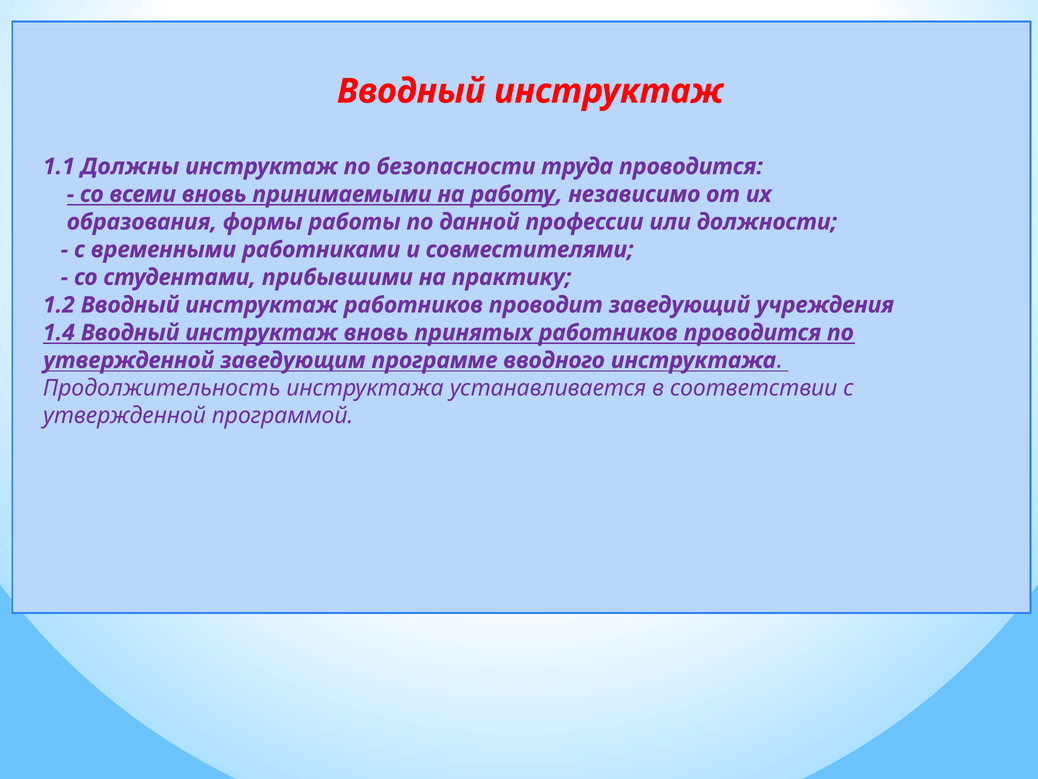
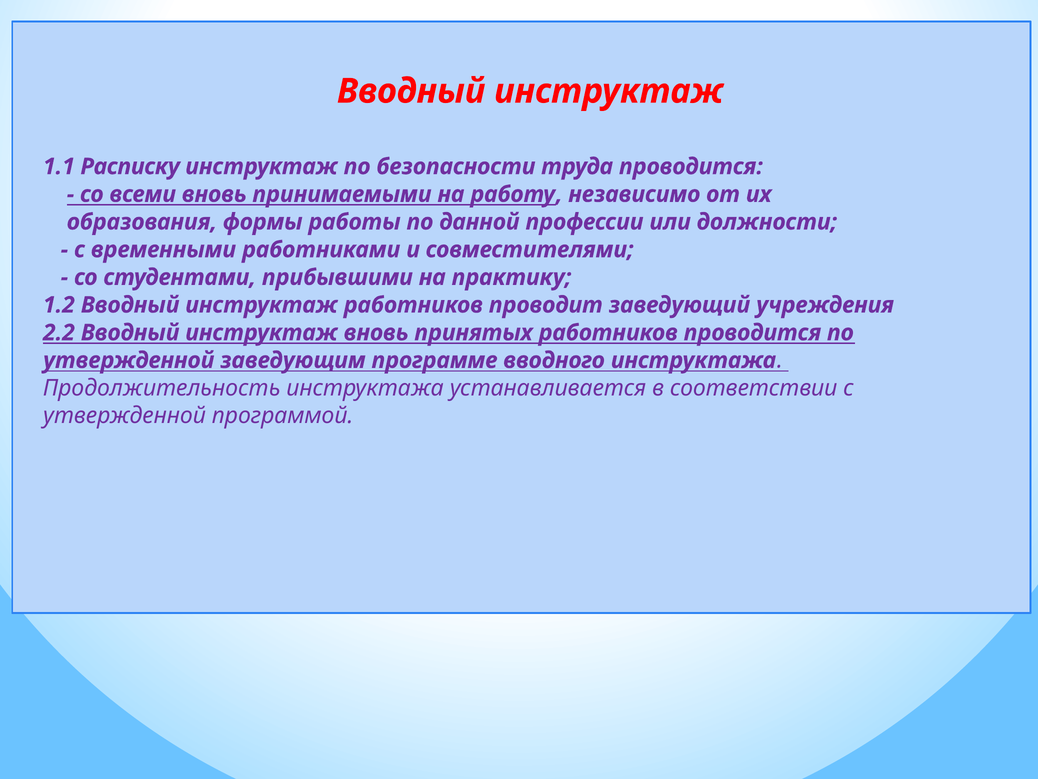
Должны: Должны -> Расписку
1.4: 1.4 -> 2.2
